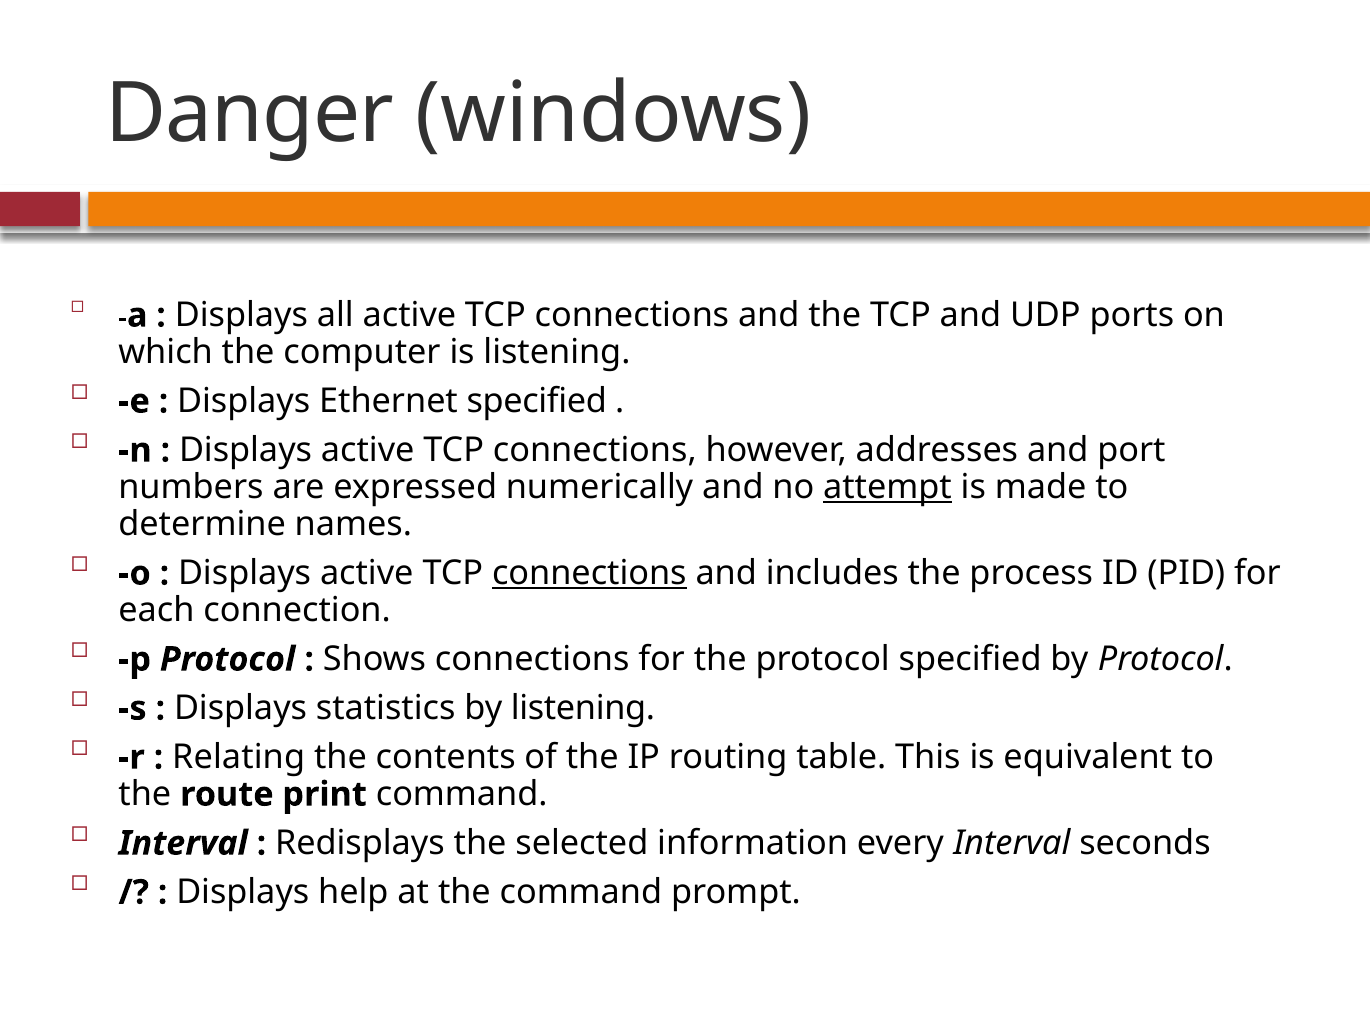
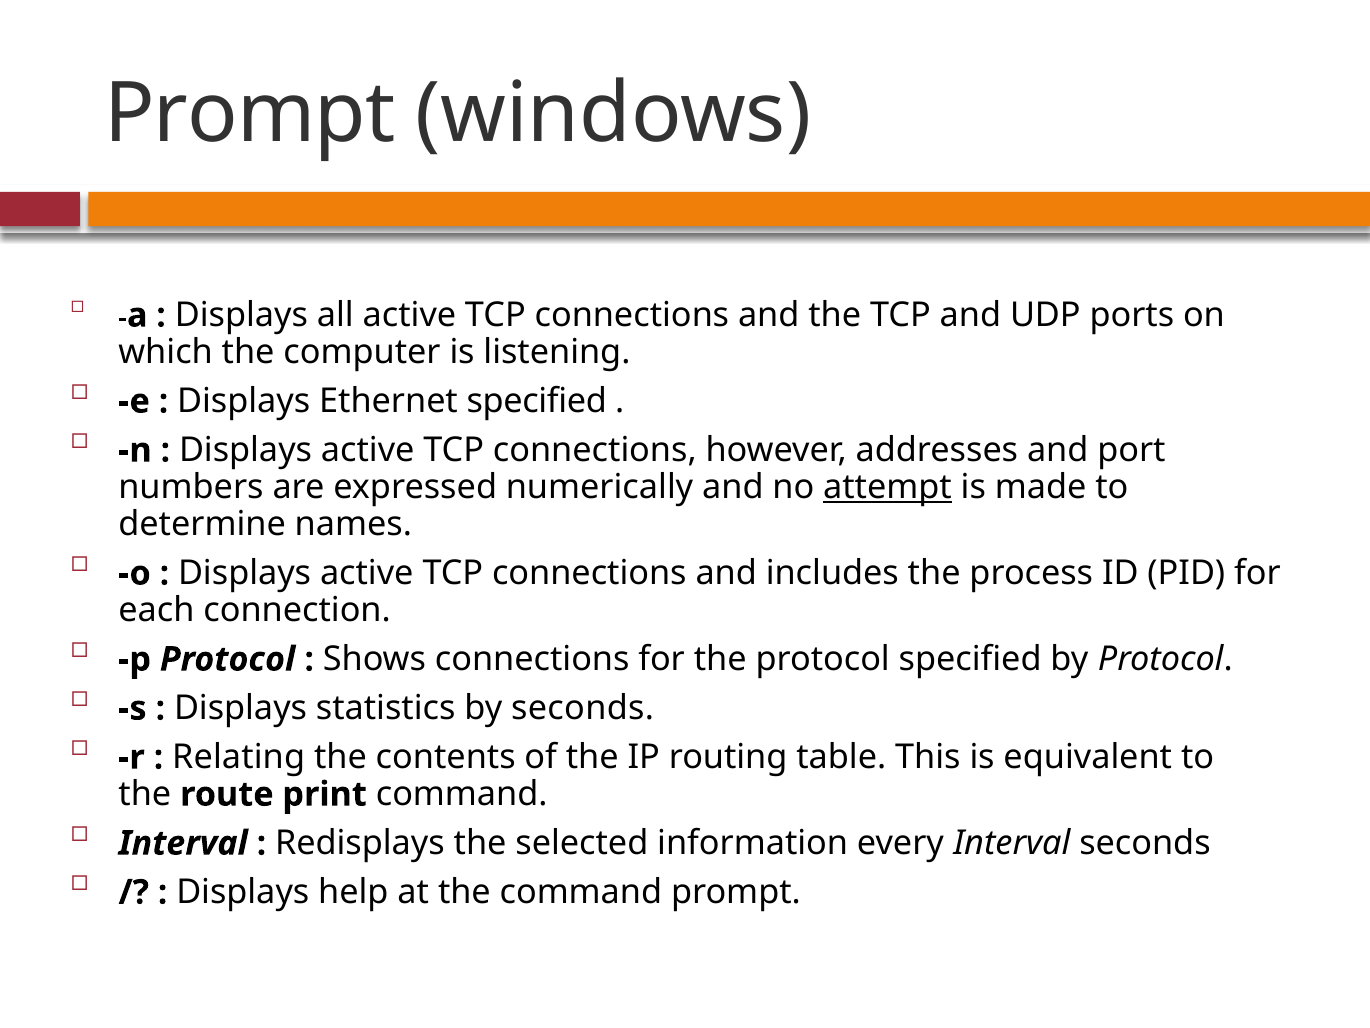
Danger at (250, 114): Danger -> Prompt
connections at (589, 573) underline: present -> none
by listening: listening -> seconds
